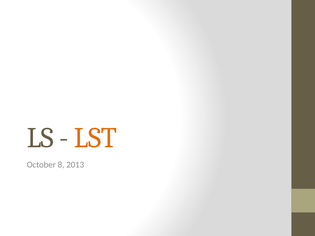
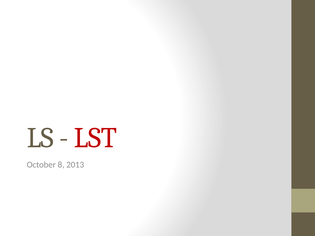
LST colour: orange -> red
